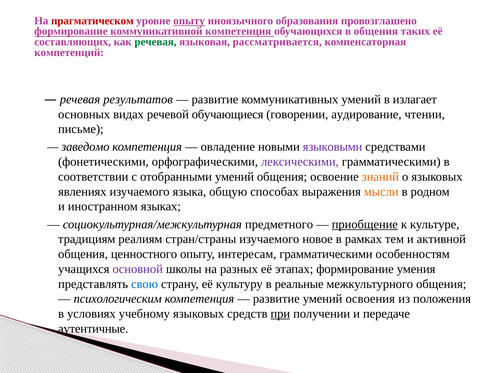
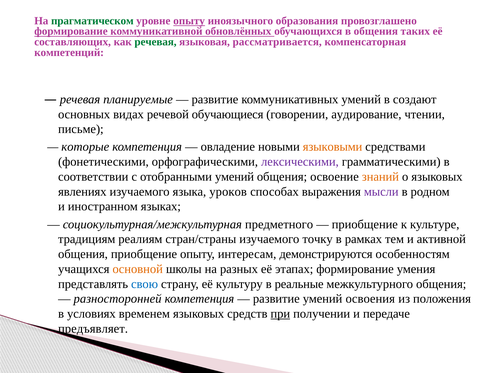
прагматическом colour: red -> green
коммуникативной компетенция: компетенция -> обновлённых
результатов: результатов -> планируемые
излагает: излагает -> создают
заведомо: заведомо -> которые
языковыми colour: purple -> orange
общую: общую -> уроков
мысли colour: orange -> purple
приобщение at (365, 225) underline: present -> none
новое: новое -> точку
общения ценностного: ценностного -> приобщение
интересам грамматическими: грамматическими -> демонстрируются
основной colour: purple -> orange
психологическим: психологическим -> разносторонней
учебному: учебному -> временем
аутентичные: аутентичные -> предъявляет
